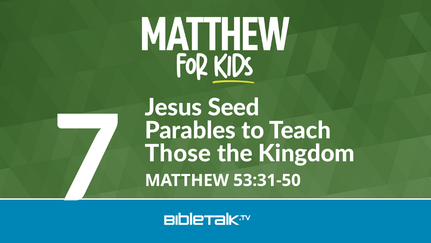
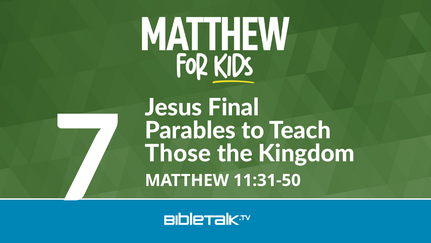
Seed: Seed -> Final
53:31-50: 53:31-50 -> 11:31-50
